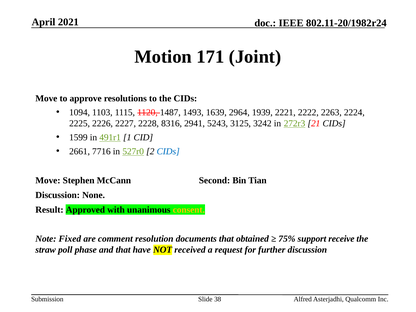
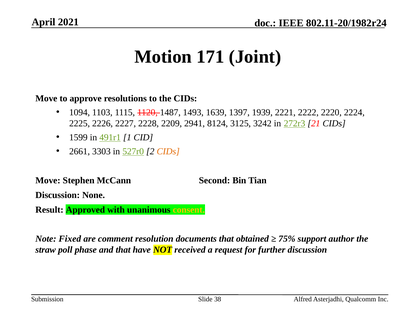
2964: 2964 -> 1397
2263: 2263 -> 2220
8316: 8316 -> 2209
5243: 5243 -> 8124
7716: 7716 -> 3303
CIDs at (168, 151) colour: blue -> orange
receive: receive -> author
